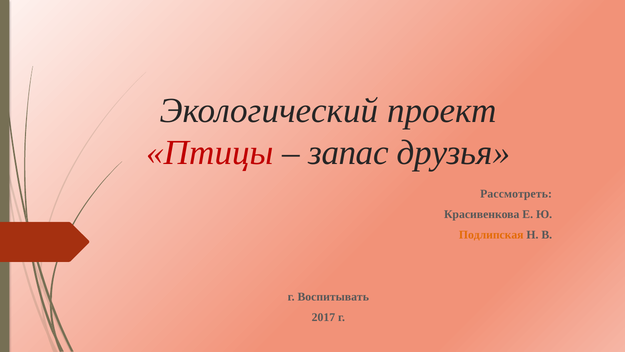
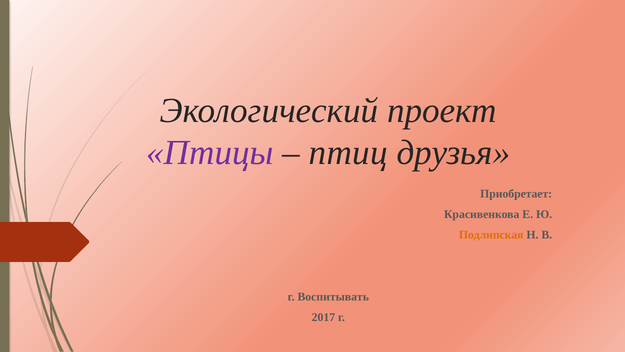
Птицы colour: red -> purple
запас: запас -> птиц
Рассмотреть: Рассмотреть -> Приобретает
